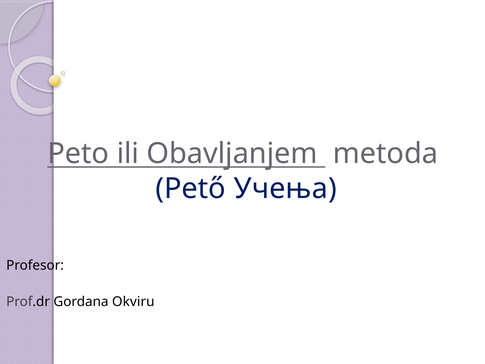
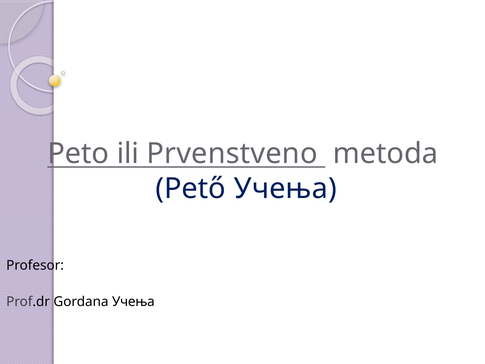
Obavljanjem: Obavljanjem -> Prvenstveno
Gordana Okviru: Okviru -> Учења
